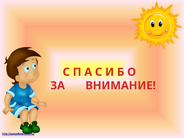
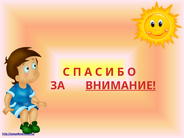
ВНИМАНИЕ underline: none -> present
